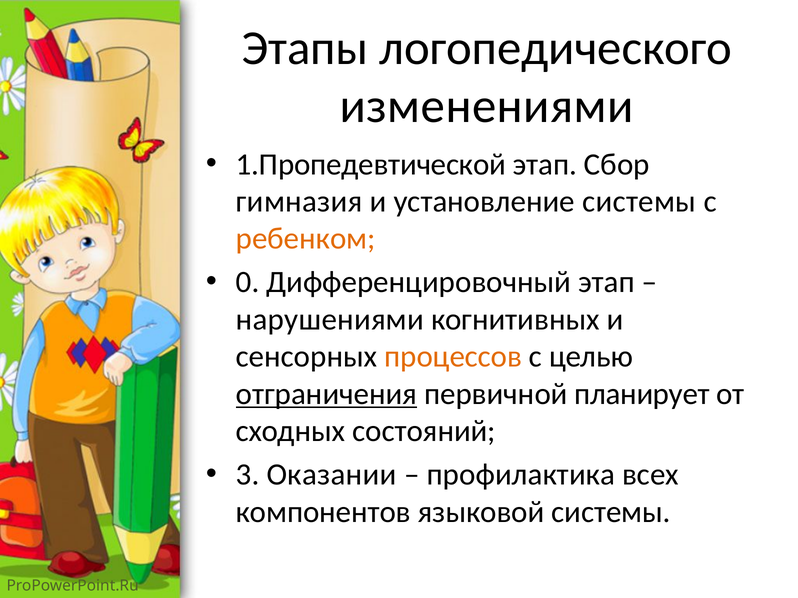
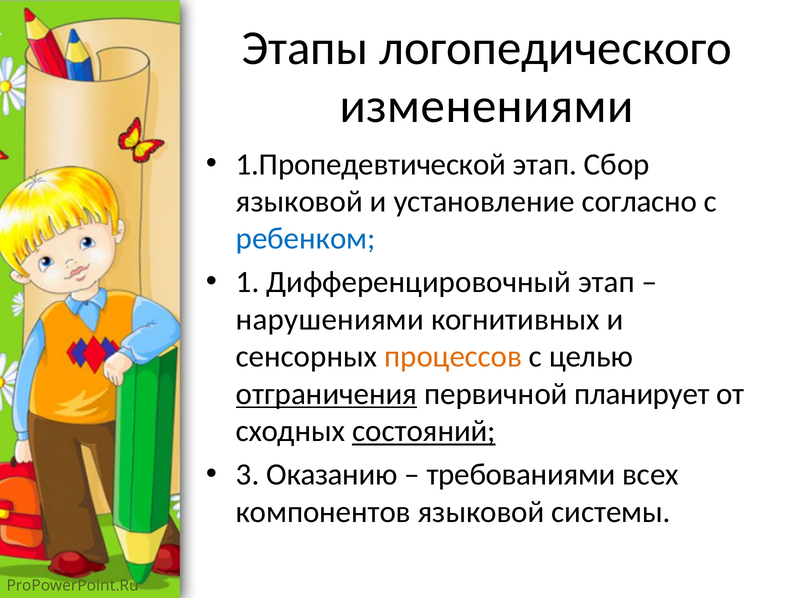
гимназия at (299, 202): гимназия -> языковой
установление системы: системы -> согласно
ребенком colour: orange -> blue
0: 0 -> 1
состояний underline: none -> present
Оказании: Оказании -> Оказанию
профилактика: профилактика -> требованиями
